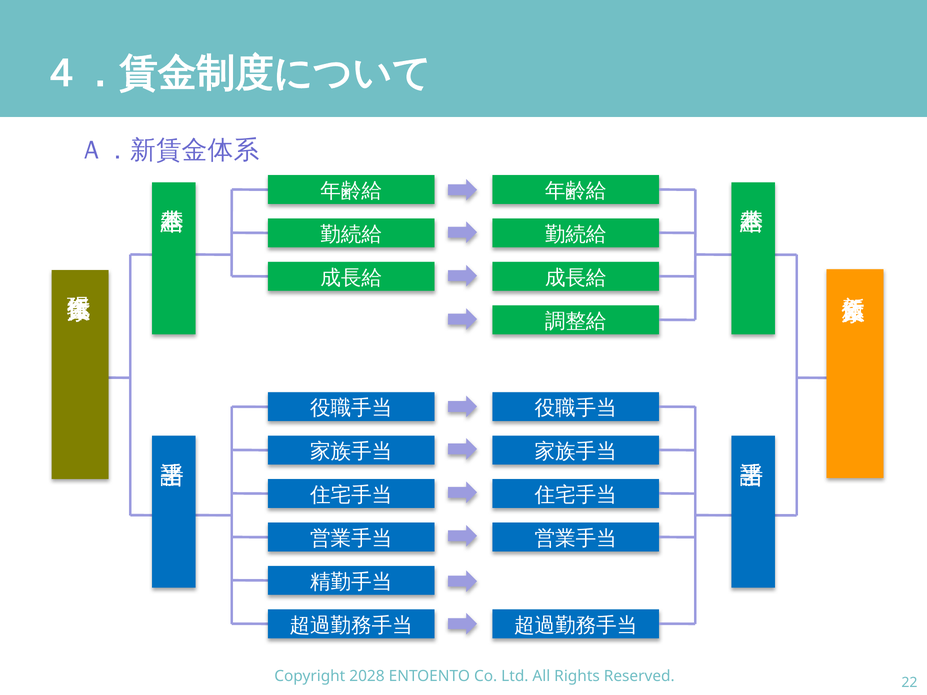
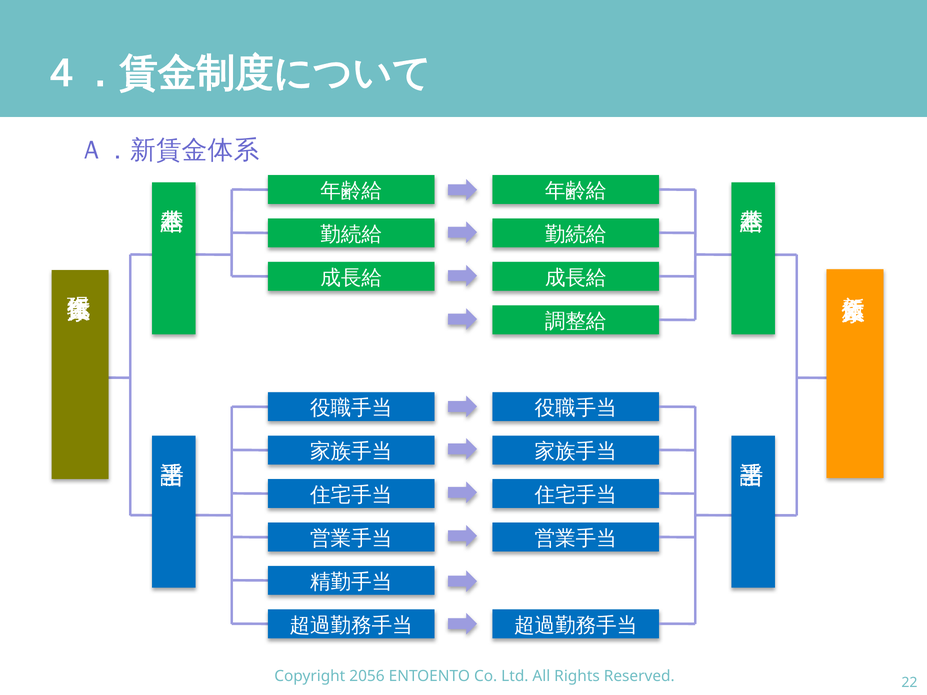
2028: 2028 -> 2056
